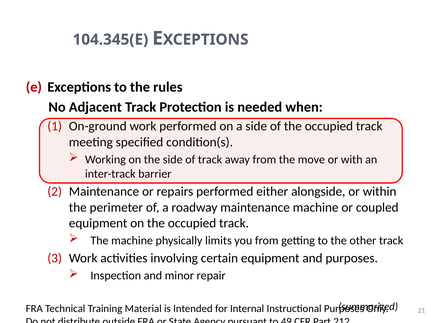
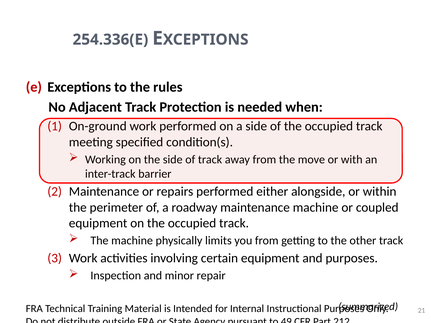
104.345(E: 104.345(E -> 254.336(E
